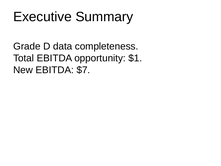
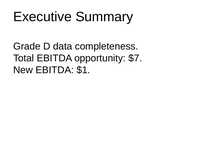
$1: $1 -> $7
$7: $7 -> $1
